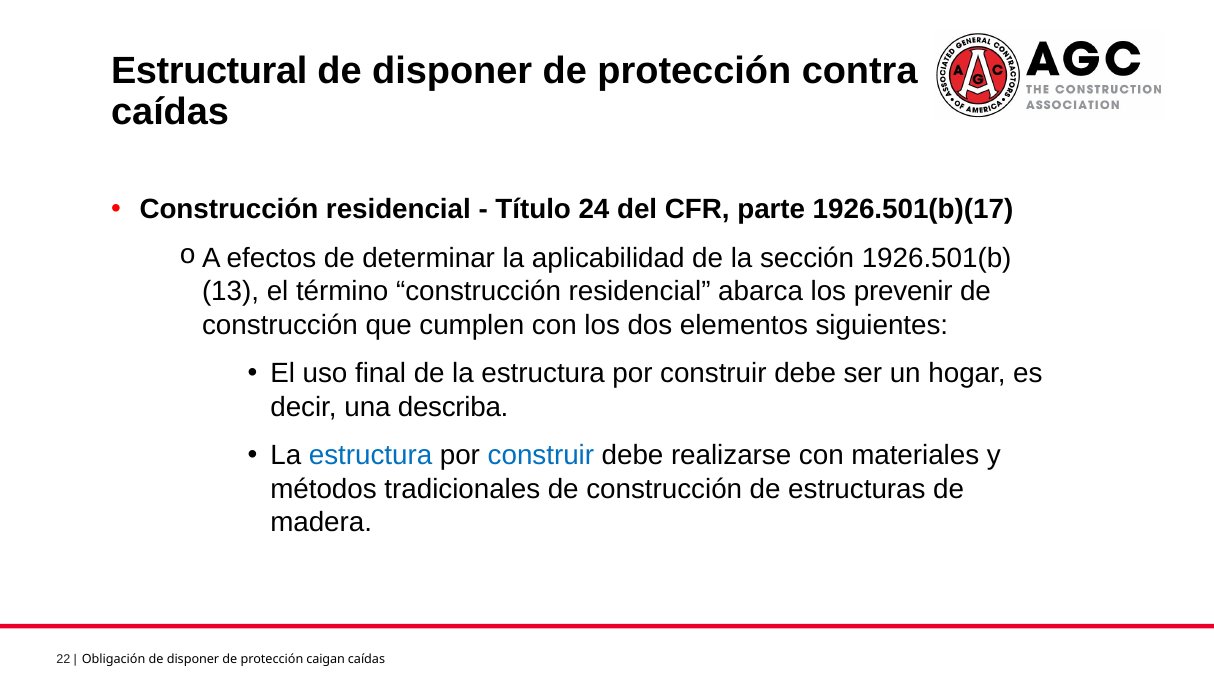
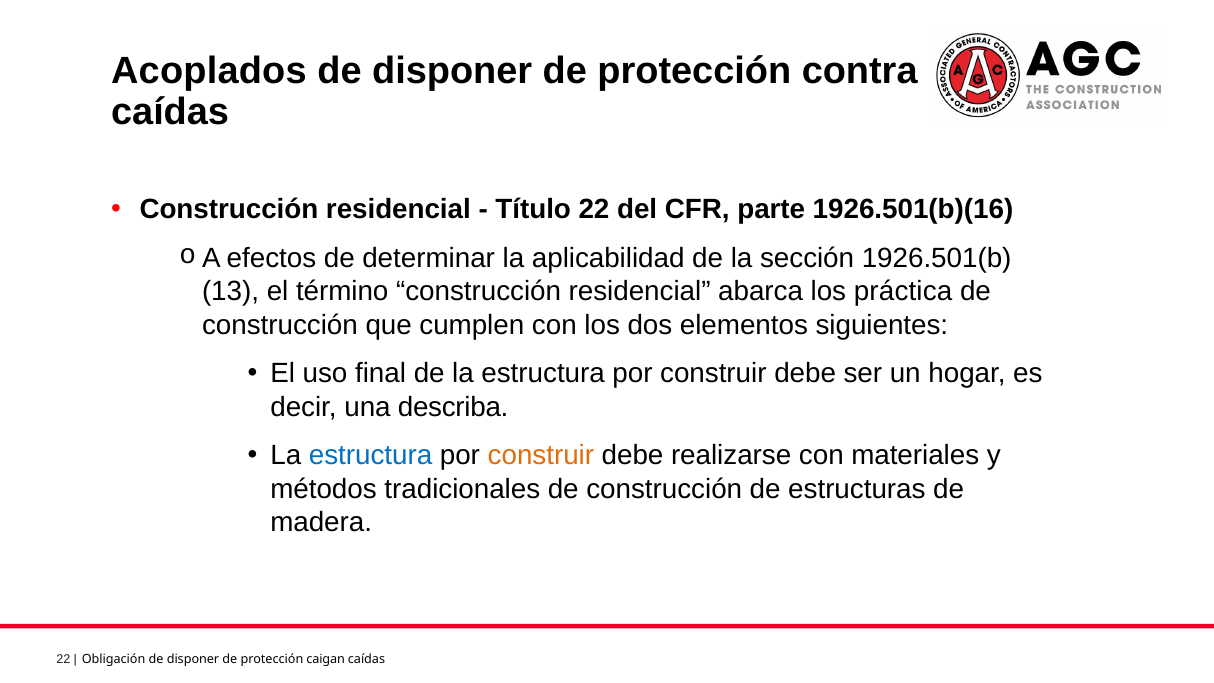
Estructural: Estructural -> Acoplados
Título 24: 24 -> 22
1926.501(b)(17: 1926.501(b)(17 -> 1926.501(b)(16
prevenir: prevenir -> práctica
construir at (541, 455) colour: blue -> orange
